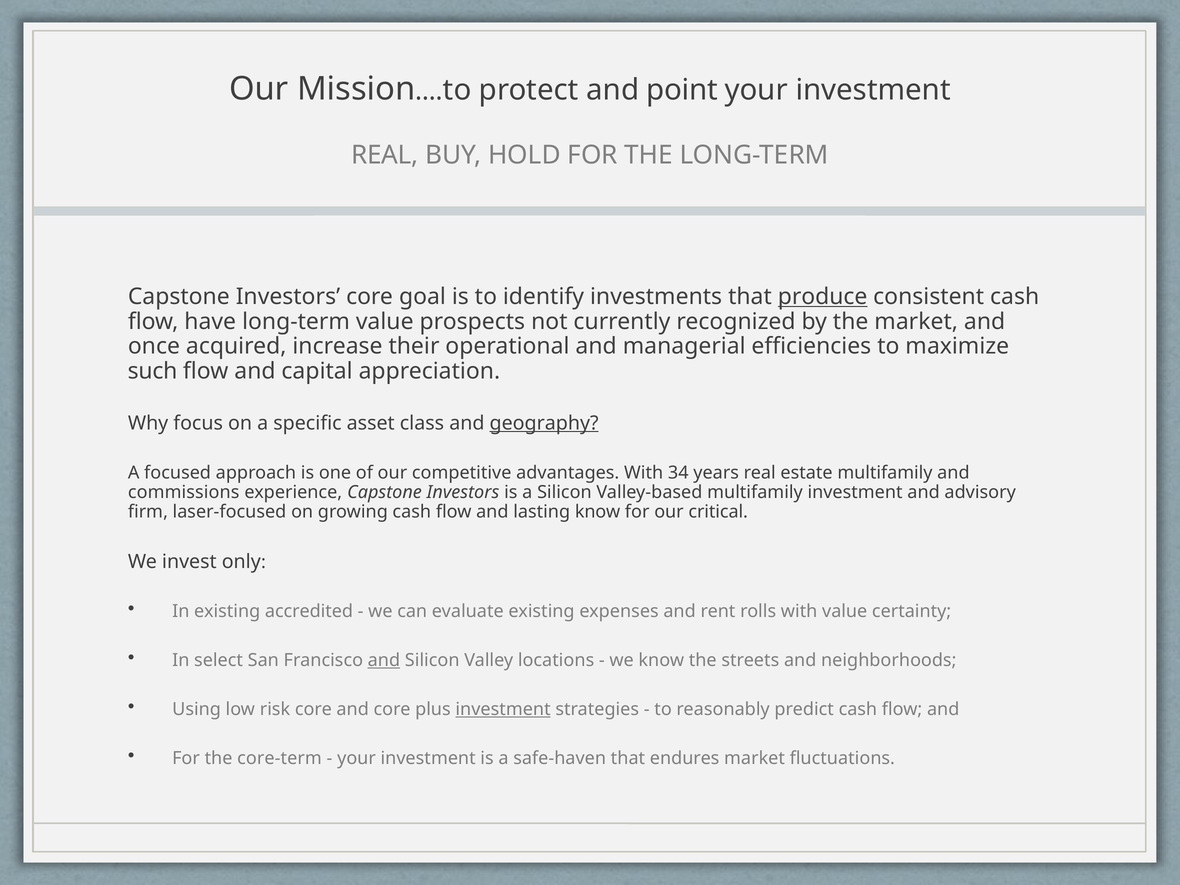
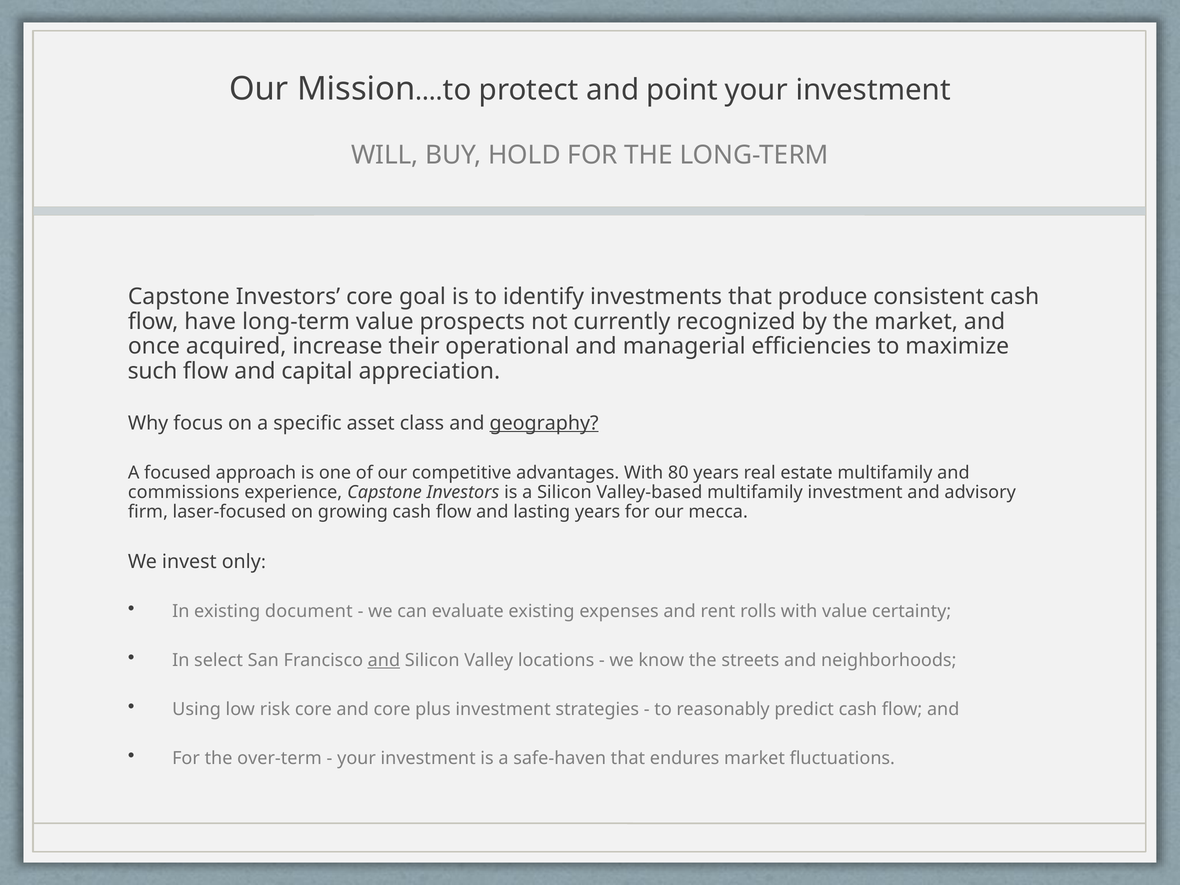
REAL at (385, 155): REAL -> WILL
produce underline: present -> none
34: 34 -> 80
lasting know: know -> years
critical: critical -> mecca
accredited: accredited -> document
investment at (503, 709) underline: present -> none
core-term: core-term -> over-term
